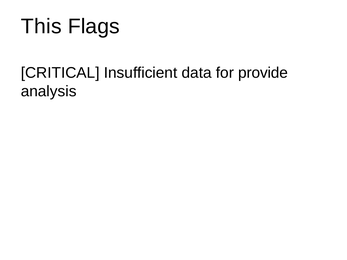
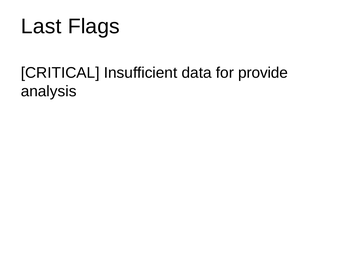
This: This -> Last
